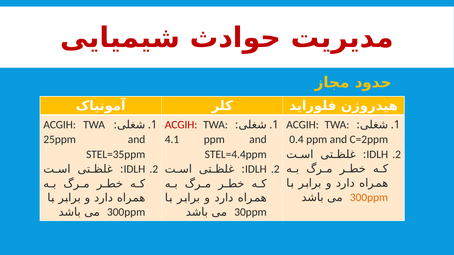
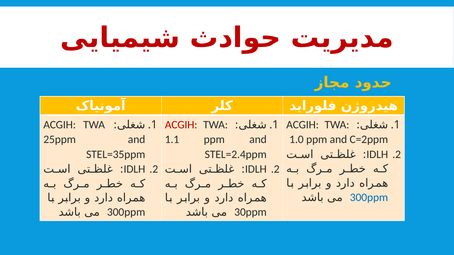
4.1: 4.1 -> 1.1
0.4: 0.4 -> 1.0
STEL=4.4ppm: STEL=4.4ppm -> STEL=2.4ppm
300ppm at (369, 198) colour: orange -> blue
